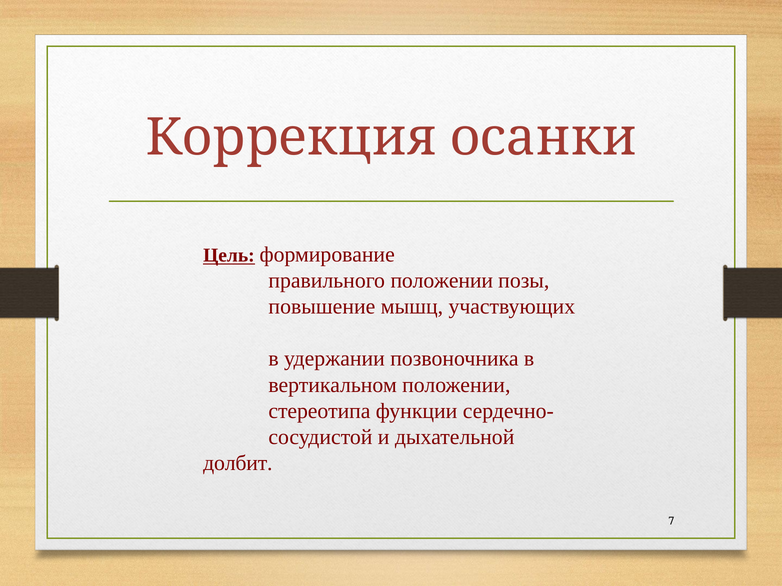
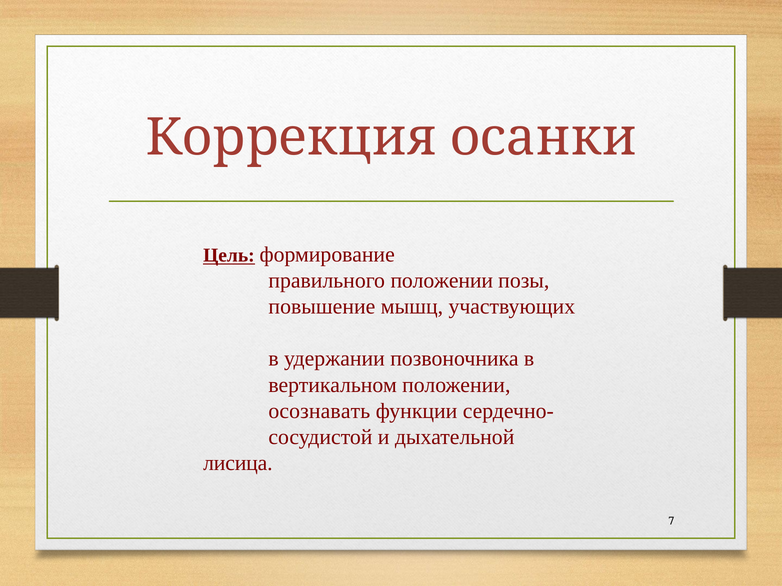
стереотипа: стереотипа -> осознавать
долбит: долбит -> лисица
